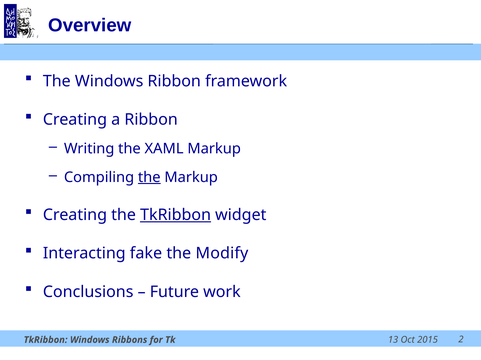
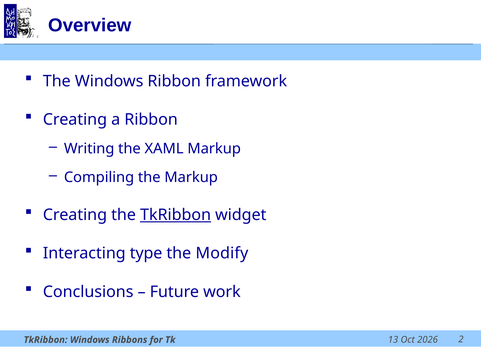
the at (149, 178) underline: present -> none
fake: fake -> type
2015: 2015 -> 2026
